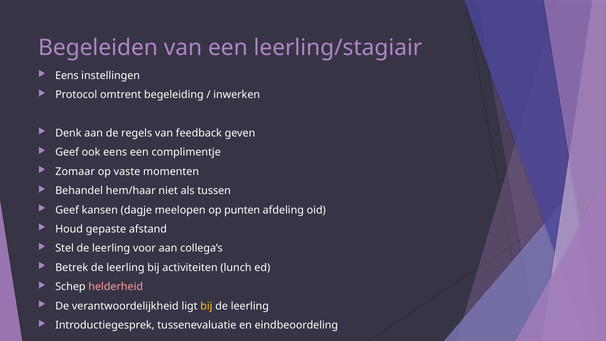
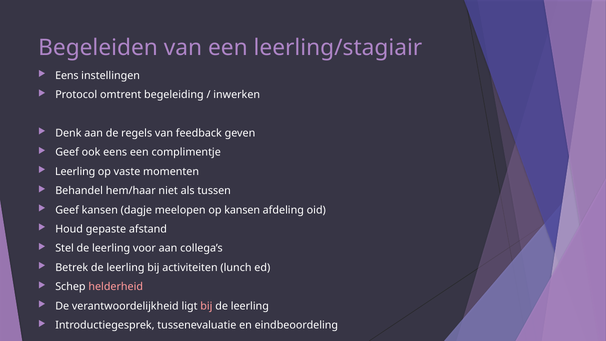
Zomaar at (75, 172): Zomaar -> Leerling
op punten: punten -> kansen
bij at (206, 306) colour: yellow -> pink
